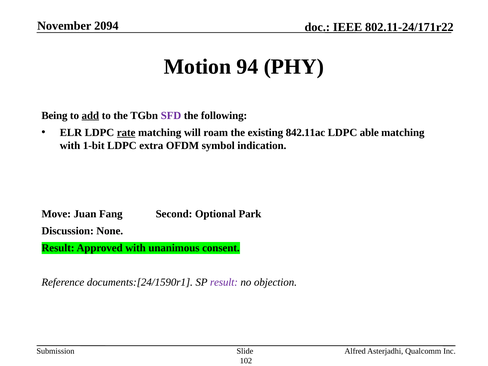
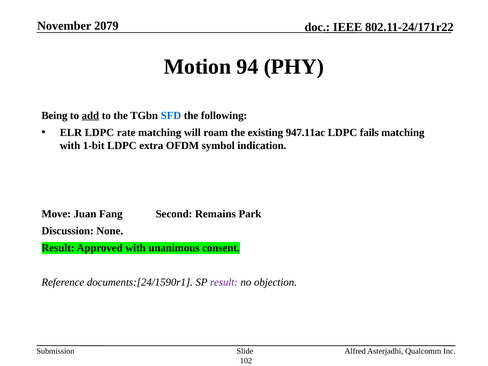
2094: 2094 -> 2079
SFD colour: purple -> blue
rate underline: present -> none
842.11ac: 842.11ac -> 947.11ac
able: able -> fails
Optional: Optional -> Remains
